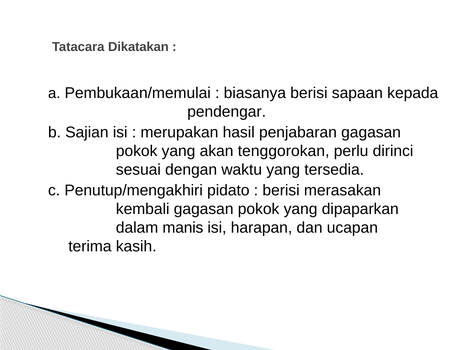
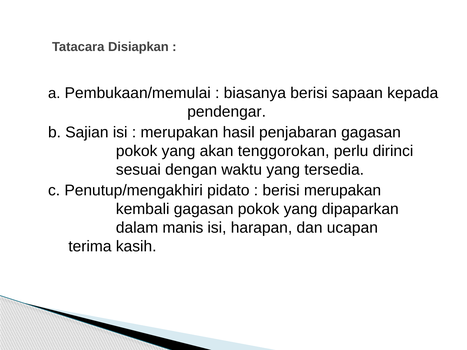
Dikatakan: Dikatakan -> Disiapkan
berisi merasakan: merasakan -> merupakan
